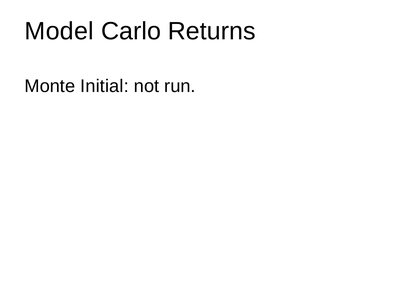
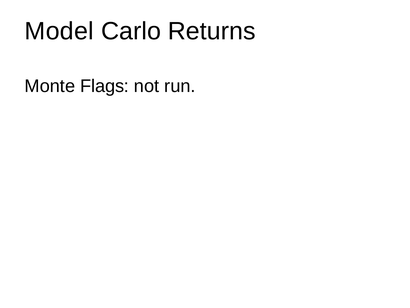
Initial: Initial -> Flags
